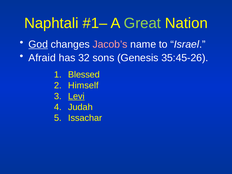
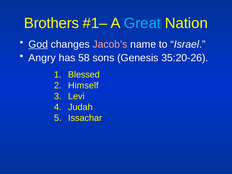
Naphtali: Naphtali -> Brothers
Great colour: light green -> light blue
Afraid: Afraid -> Angry
32: 32 -> 58
35:45-26: 35:45-26 -> 35:20-26
Levi underline: present -> none
